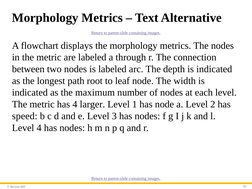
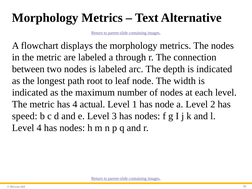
larger: larger -> actual
